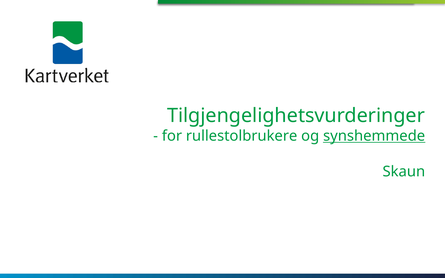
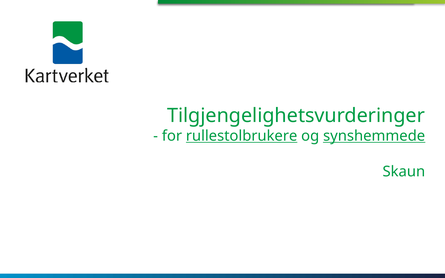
rullestolbrukere underline: none -> present
